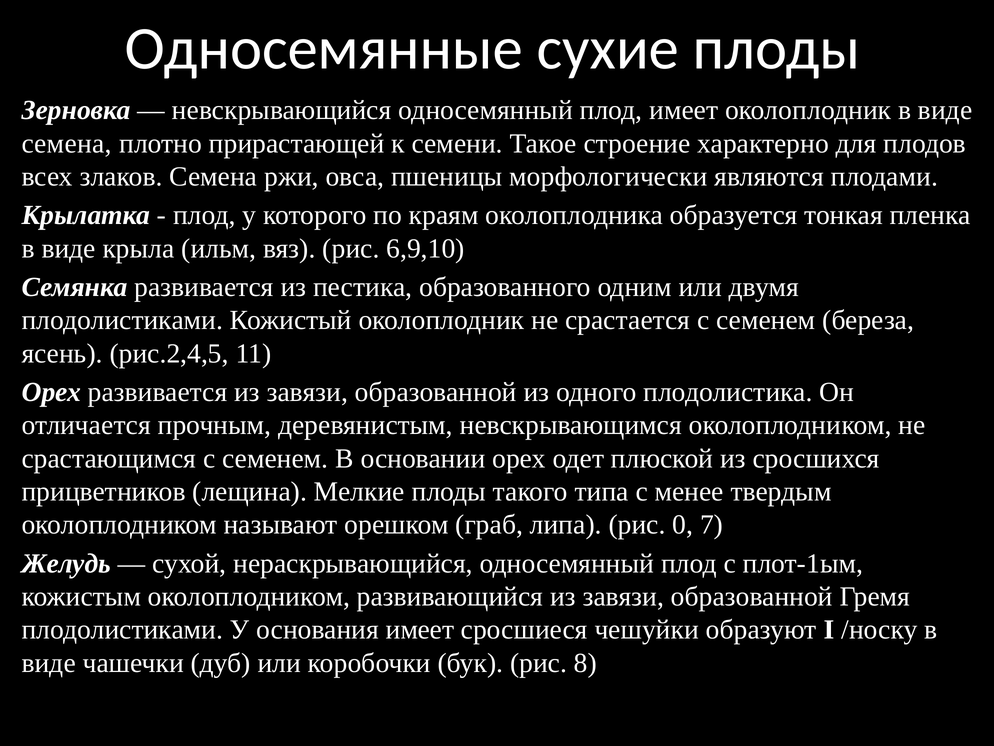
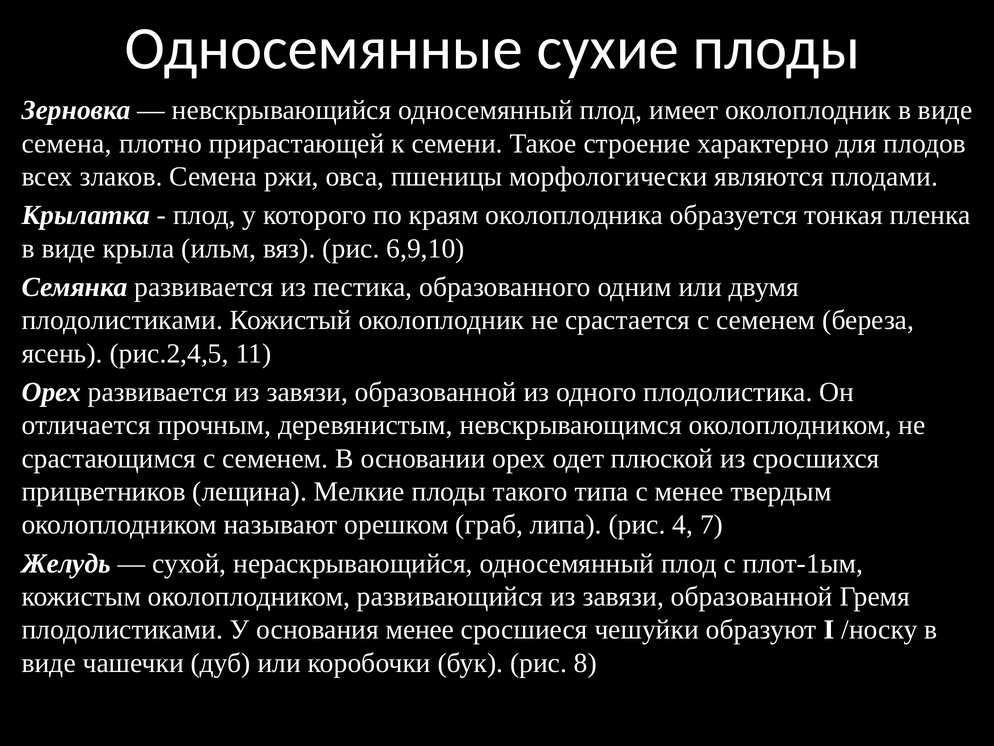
0: 0 -> 4
основания имеет: имеет -> менее
